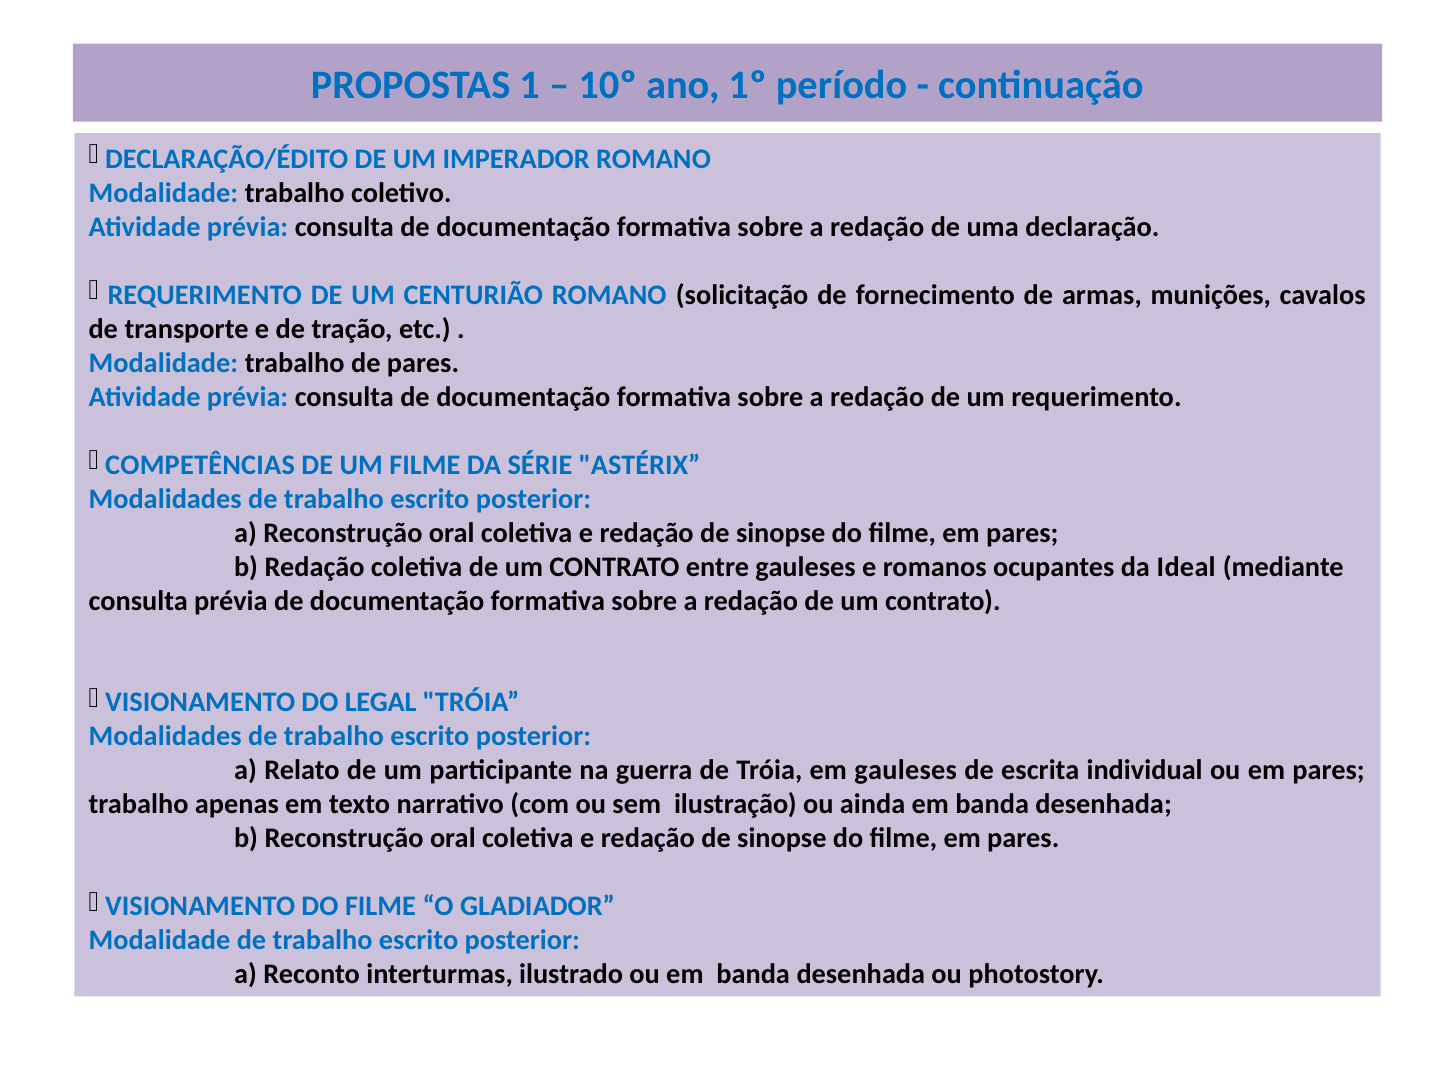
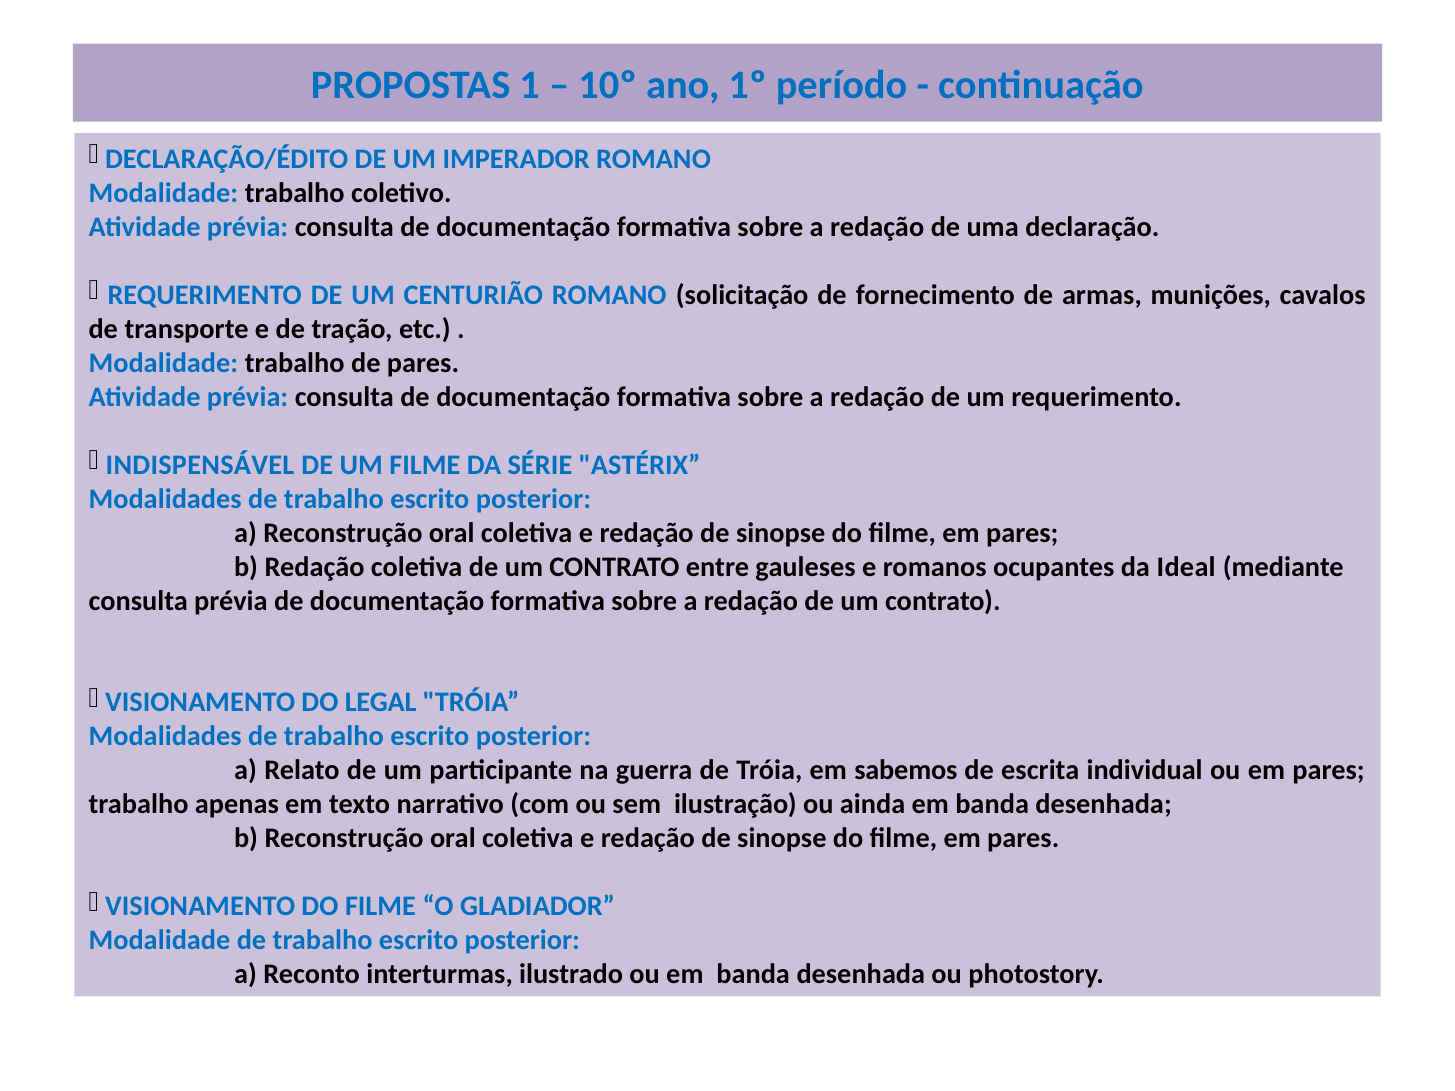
COMPETÊNCIAS: COMPETÊNCIAS -> INDISPENSÁVEL
em gauleses: gauleses -> sabemos
